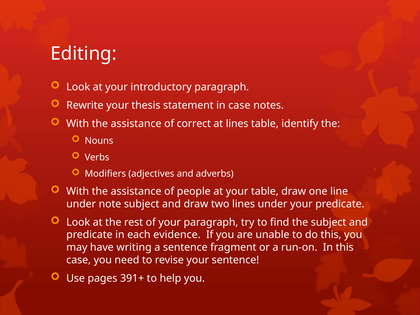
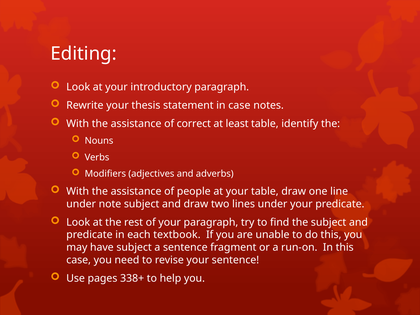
at lines: lines -> least
evidence: evidence -> textbook
have writing: writing -> subject
391+: 391+ -> 338+
